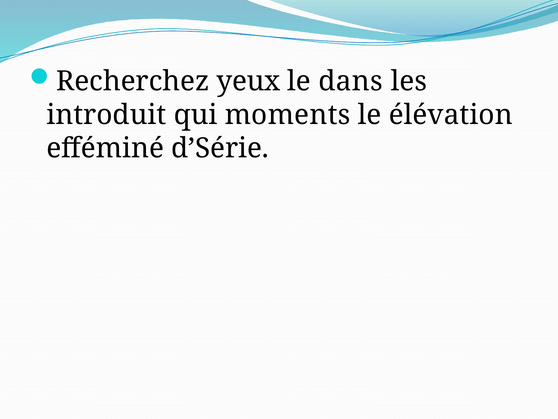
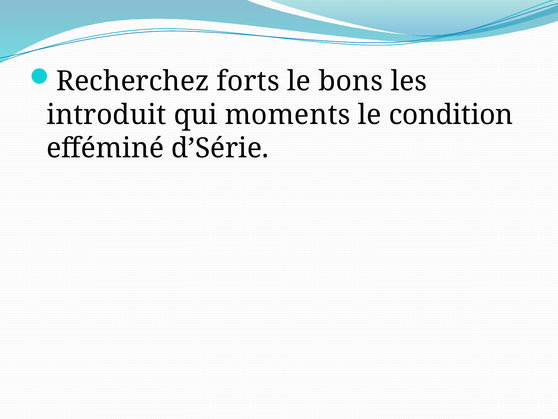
yeux: yeux -> forts
dans: dans -> bons
élévation: élévation -> condition
